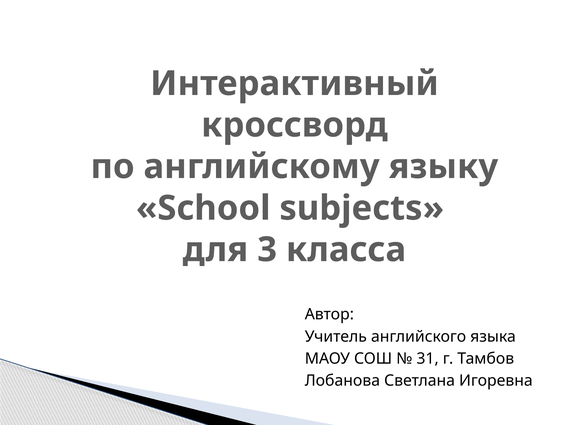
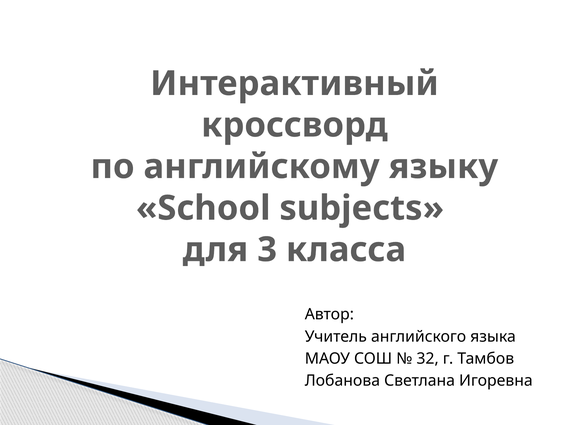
31: 31 -> 32
